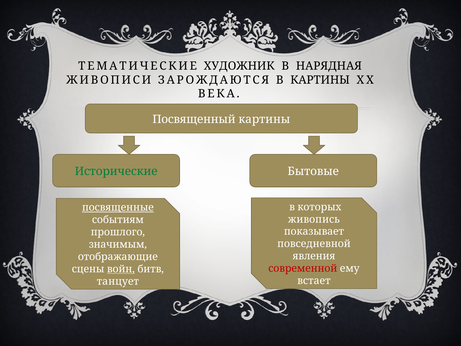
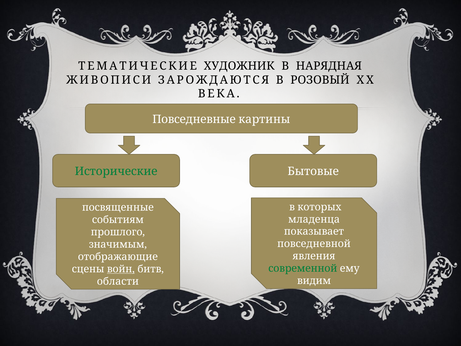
В КАРТИНЫ: КАРТИНЫ -> РОЗОВЫЙ
Посвященный: Посвященный -> Повседневные
посвященные underline: present -> none
живопись: живопись -> младенца
современной colour: red -> green
встает: встает -> видим
танцует: танцует -> области
